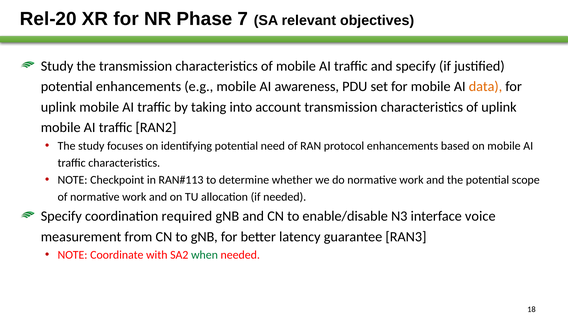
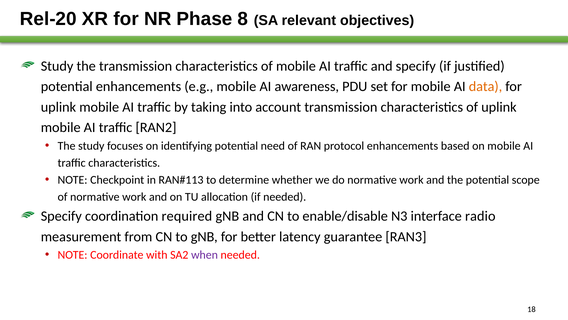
7: 7 -> 8
voice: voice -> radio
when colour: green -> purple
